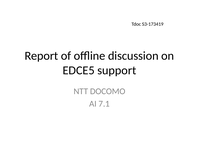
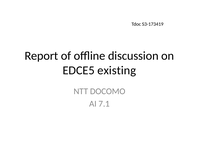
support: support -> existing
